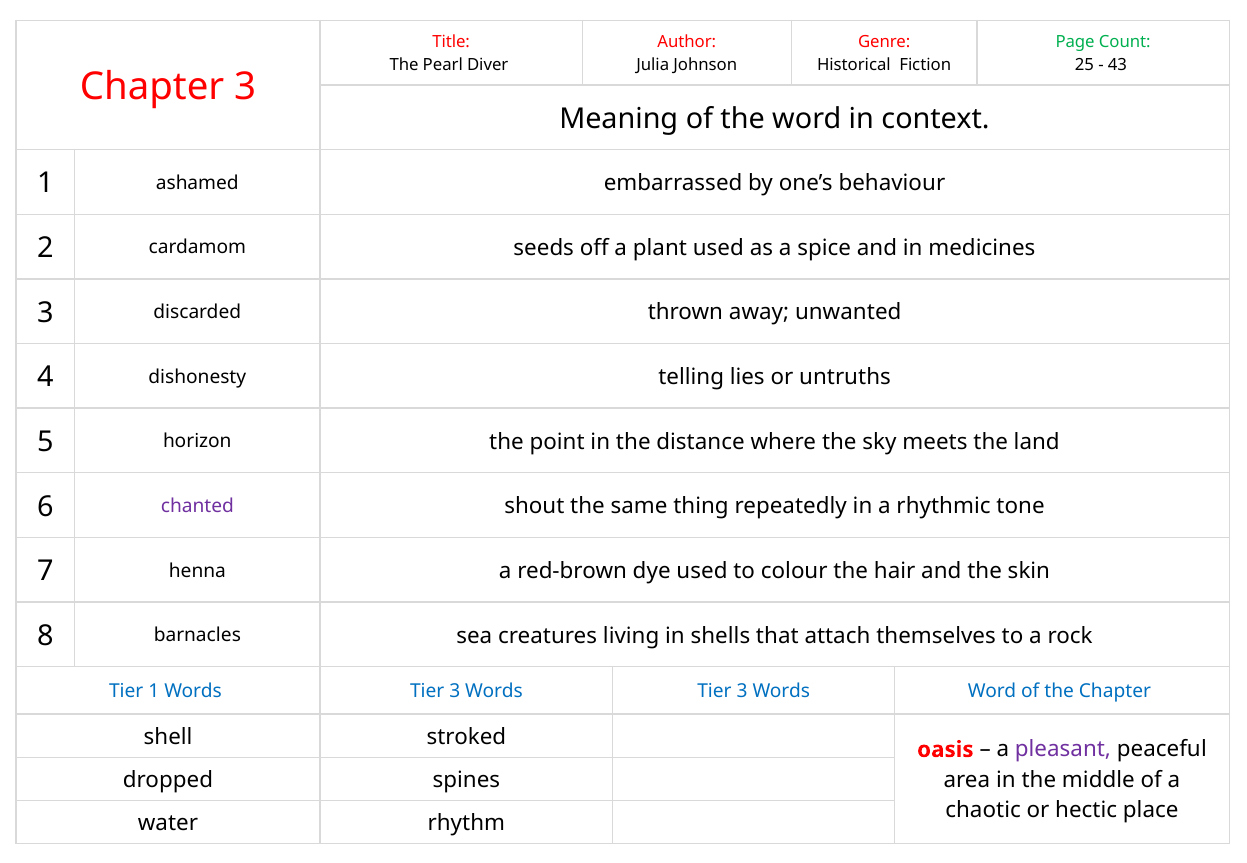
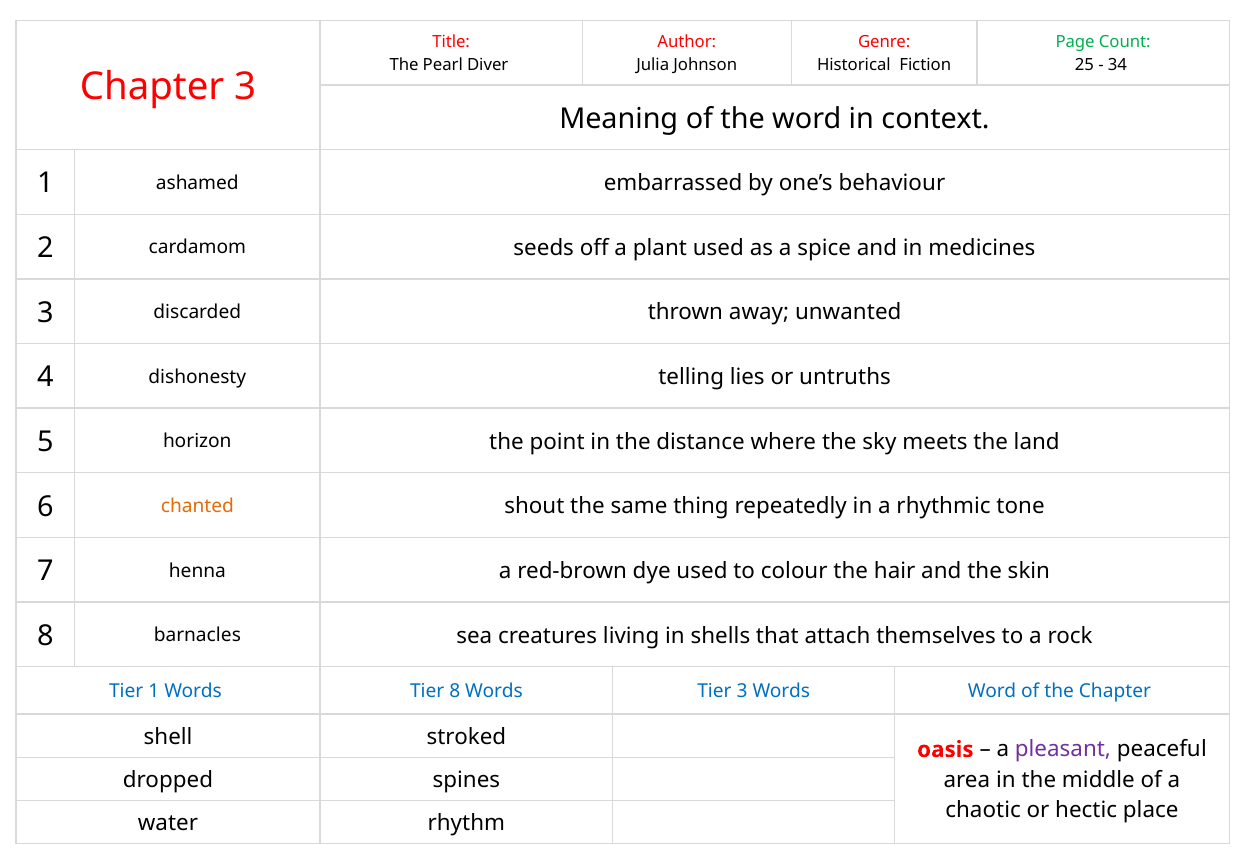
43: 43 -> 34
chanted colour: purple -> orange
1 Words Tier 3: 3 -> 8
